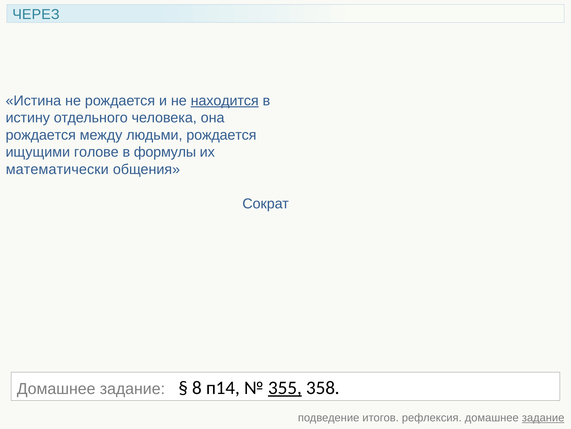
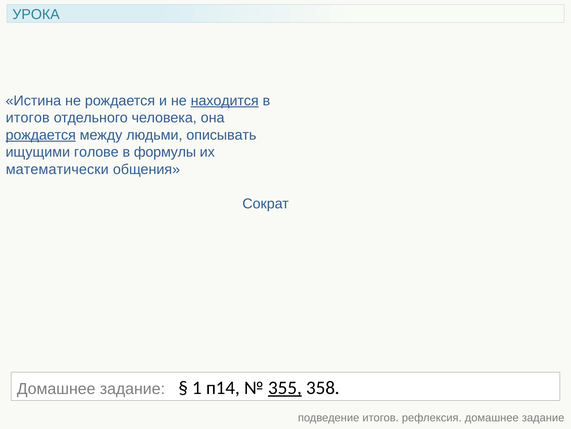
ЧЕРЕЗ: ЧЕРЕЗ -> УРОКА
истину at (28, 118): истину -> итогов
рождается at (41, 135) underline: none -> present
людьми рождается: рождается -> описывать
8: 8 -> 1
задание at (543, 417) underline: present -> none
